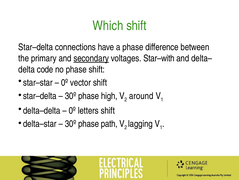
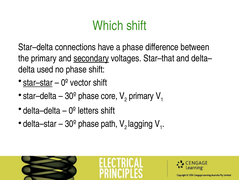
Star–with: Star–with -> Star–that
code: code -> used
star–star underline: none -> present
high: high -> core
around at (141, 96): around -> primary
